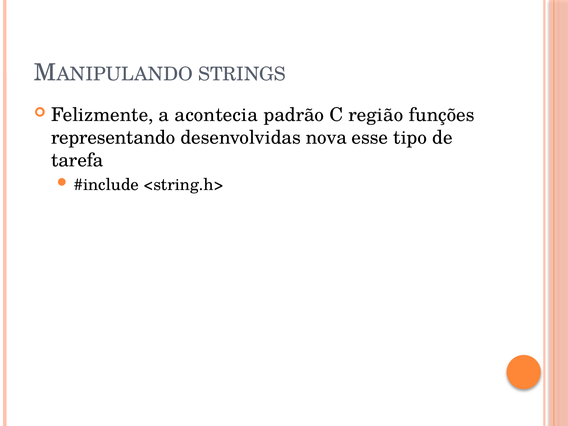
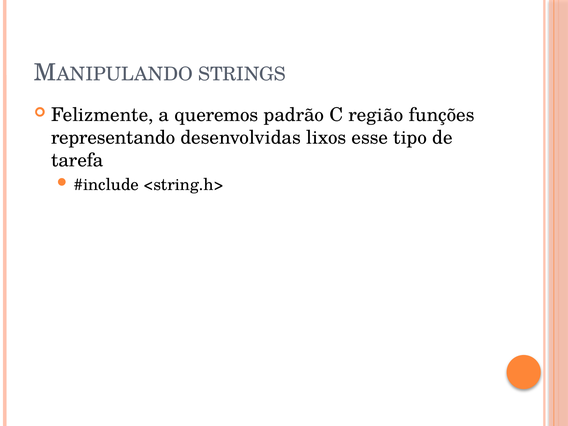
acontecia: acontecia -> queremos
nova: nova -> lixos
